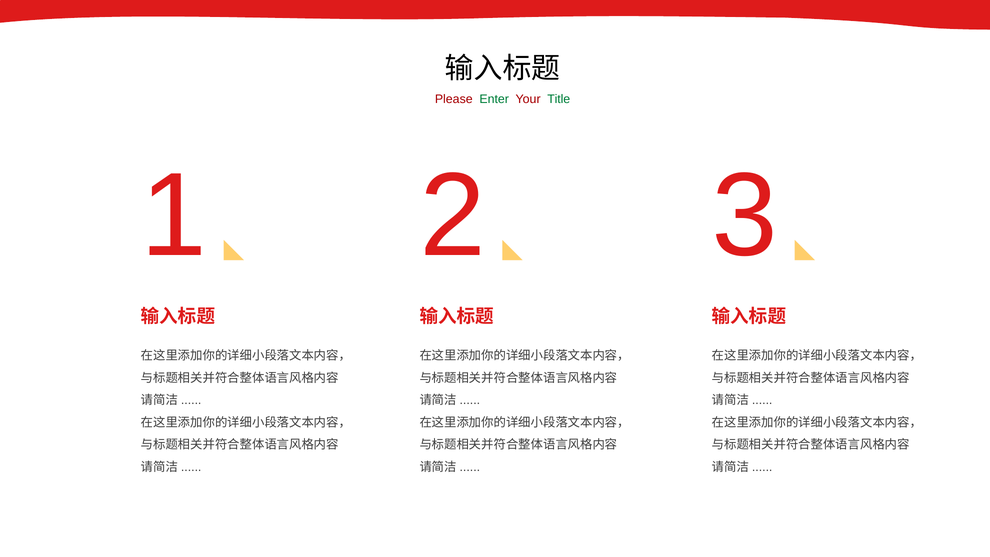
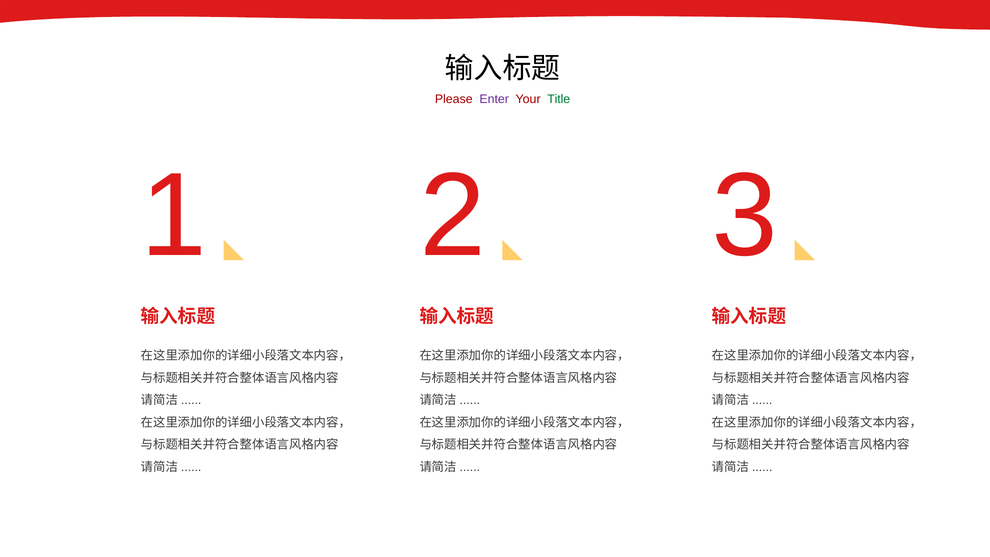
Enter colour: green -> purple
